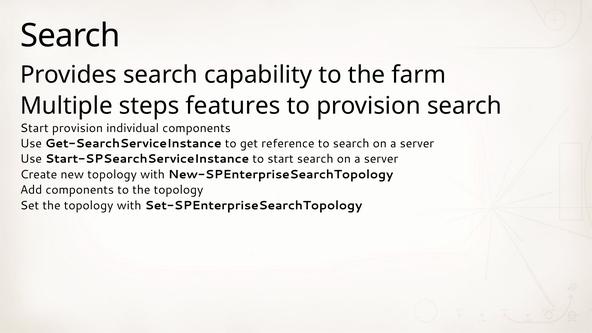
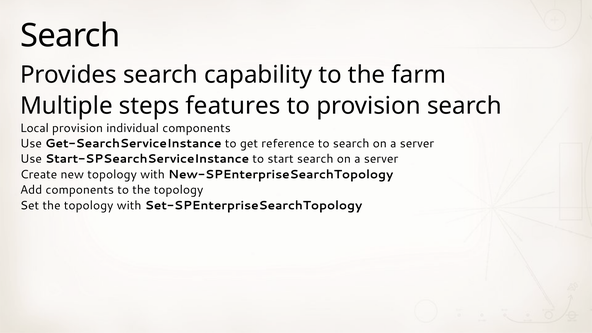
Start at (34, 128): Start -> Local
